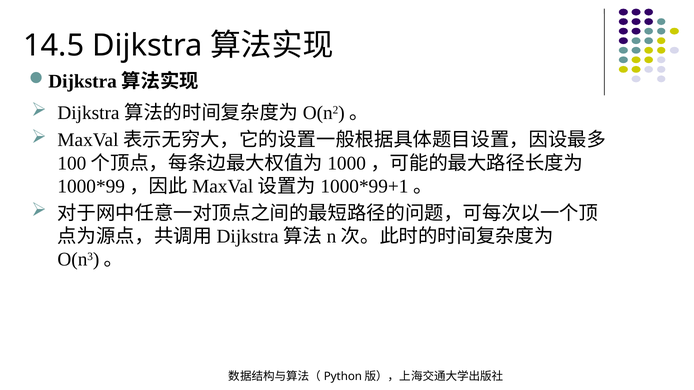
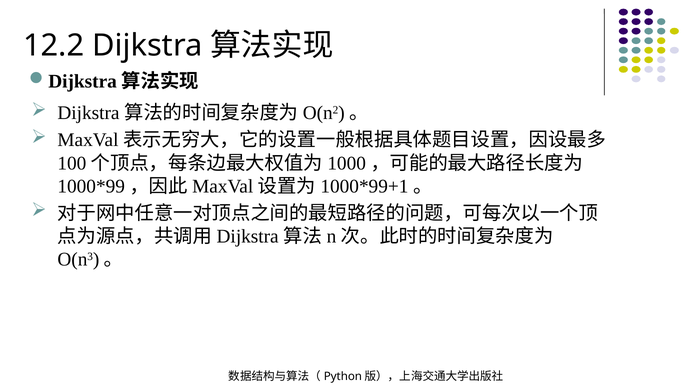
14.5: 14.5 -> 12.2
